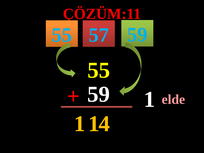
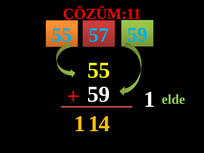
elde colour: pink -> light green
